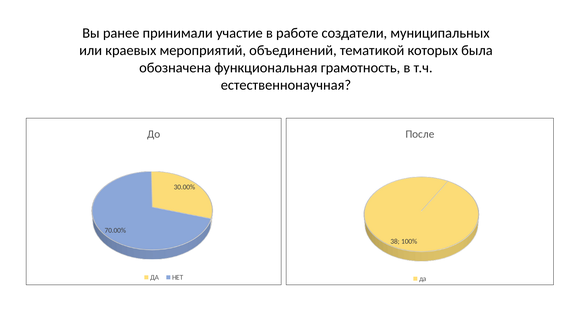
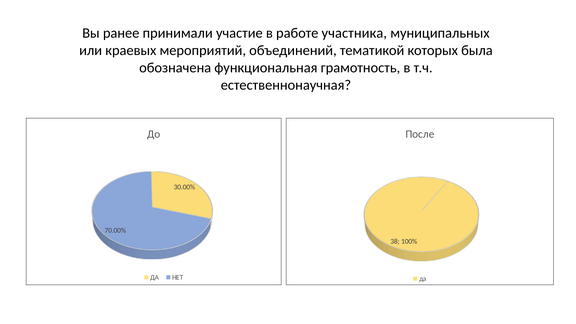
создатели: создатели -> участника
